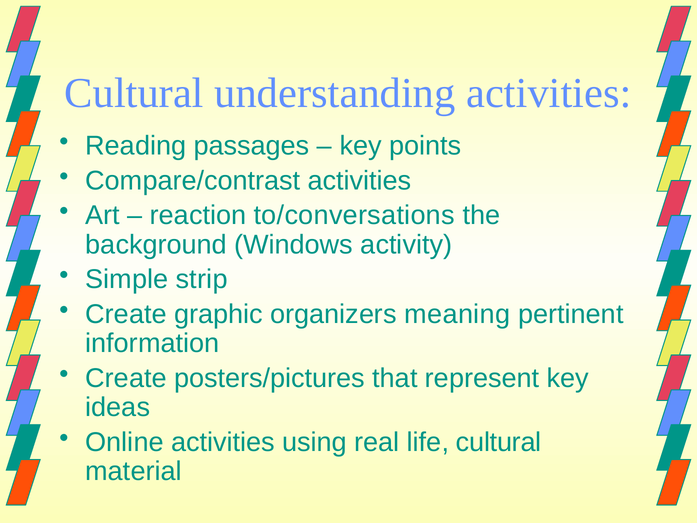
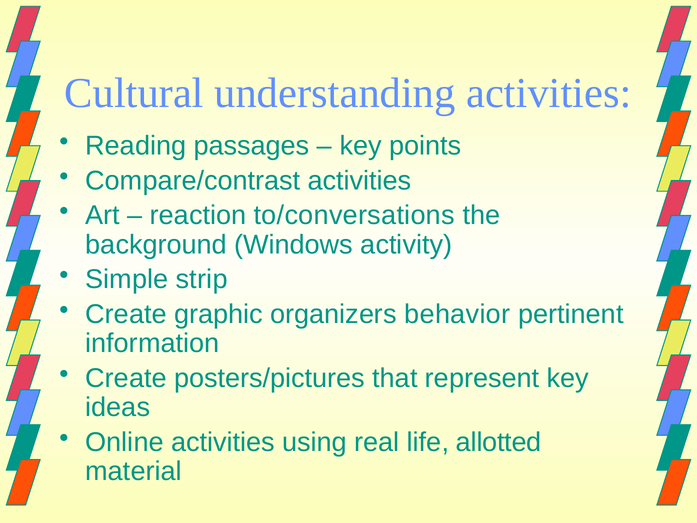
meaning: meaning -> behavior
life cultural: cultural -> allotted
